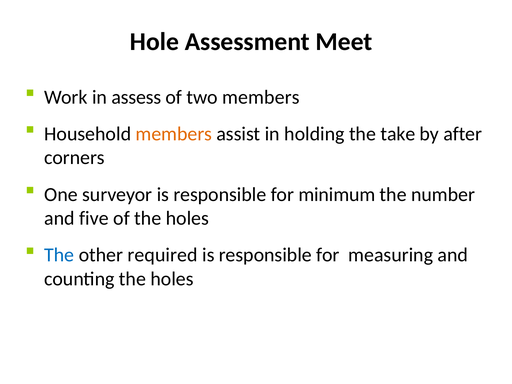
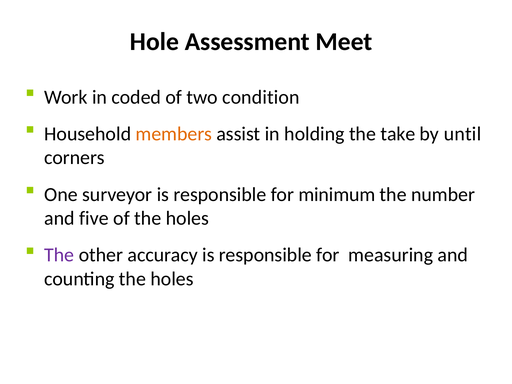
assess: assess -> coded
two members: members -> condition
after: after -> until
The at (59, 255) colour: blue -> purple
required: required -> accuracy
